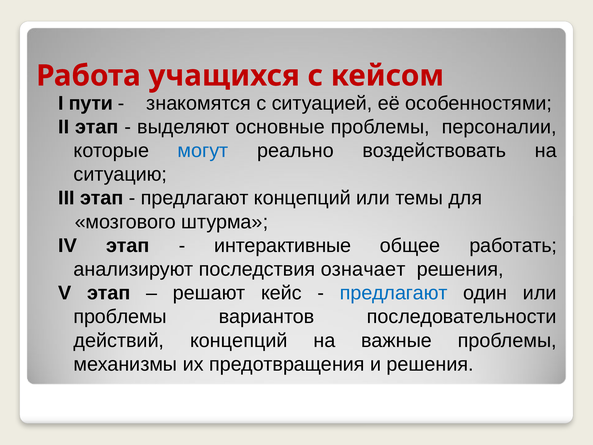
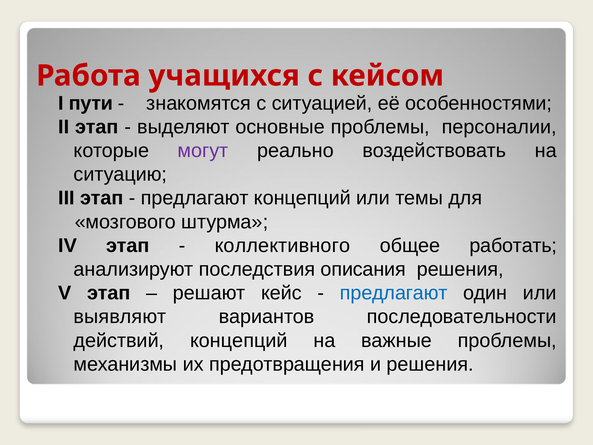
могут colour: blue -> purple
интерактивные: интерактивные -> коллективного
означает: означает -> описания
проблемы at (120, 317): проблемы -> выявляют
